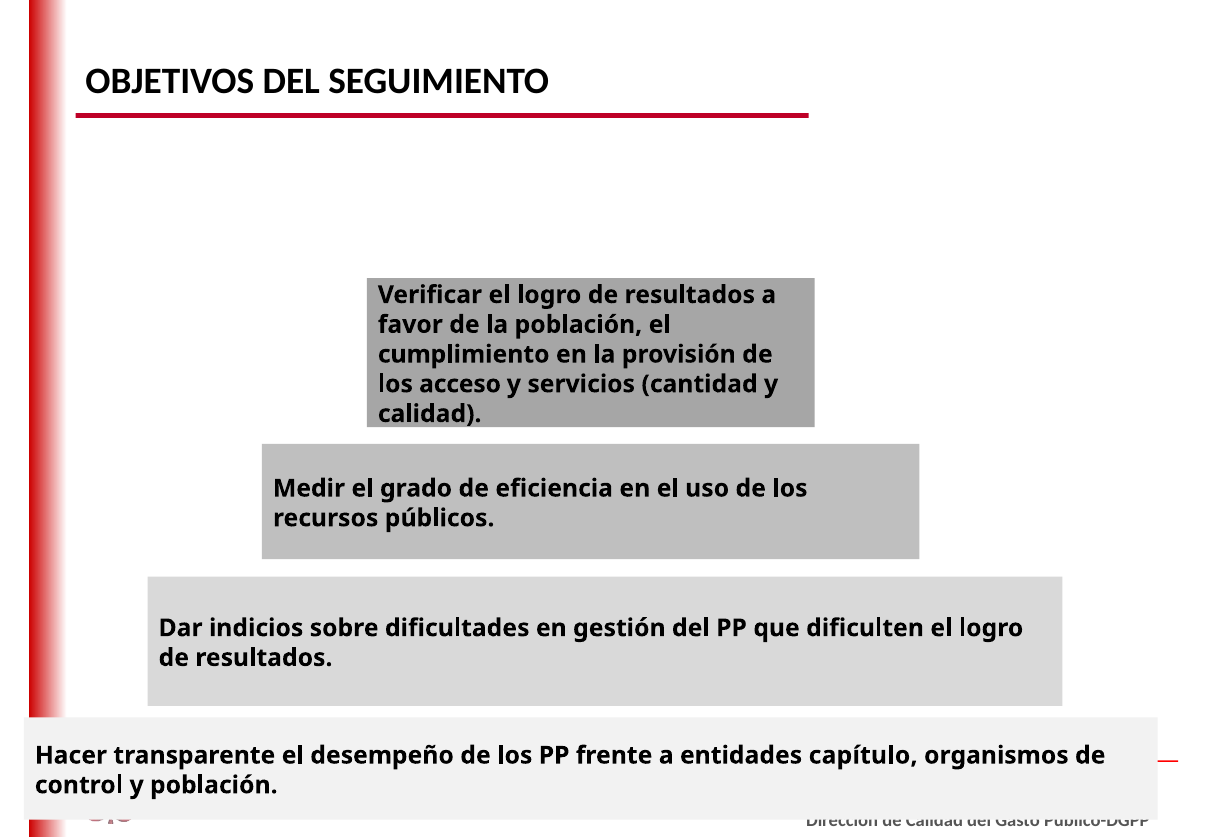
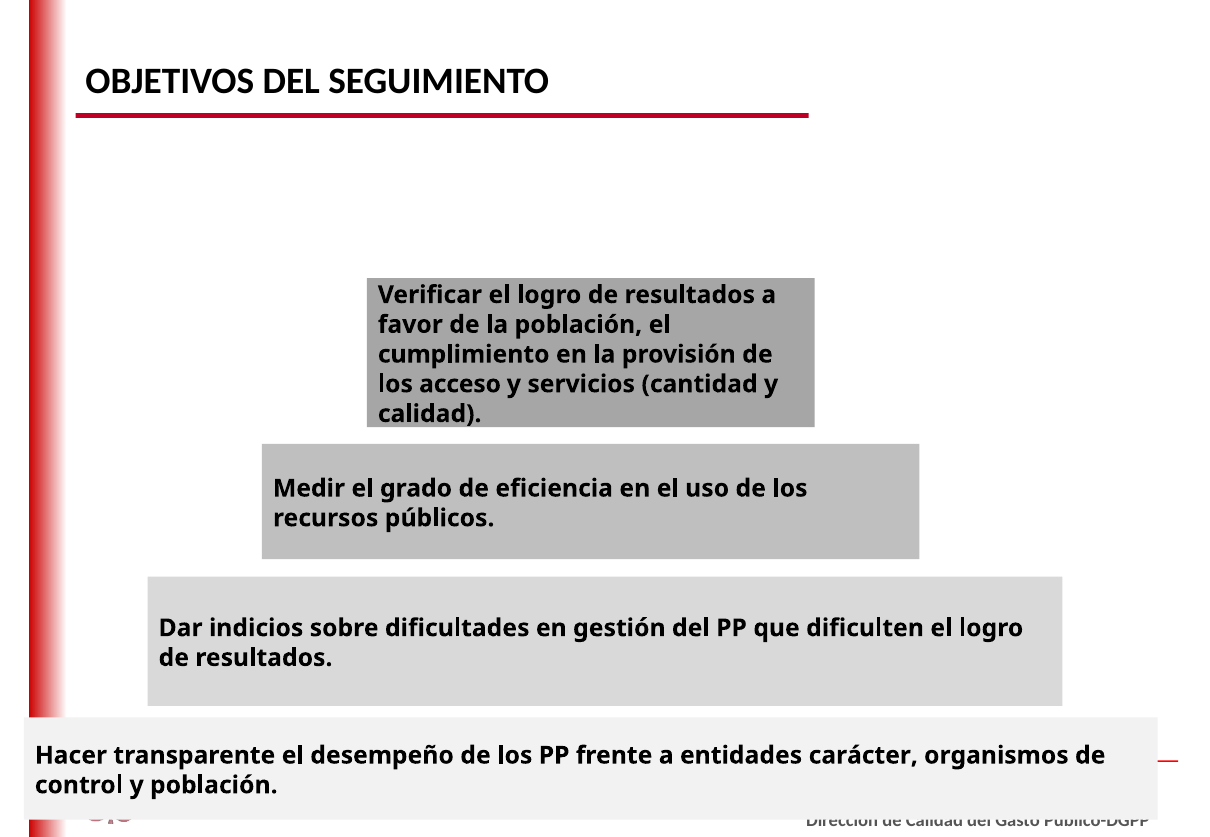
capítulo: capítulo -> carácter
